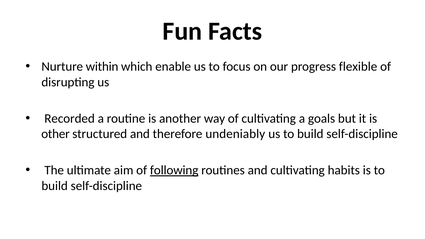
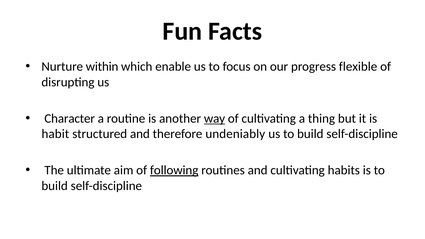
Recorded: Recorded -> Character
way underline: none -> present
goals: goals -> thing
other: other -> habit
